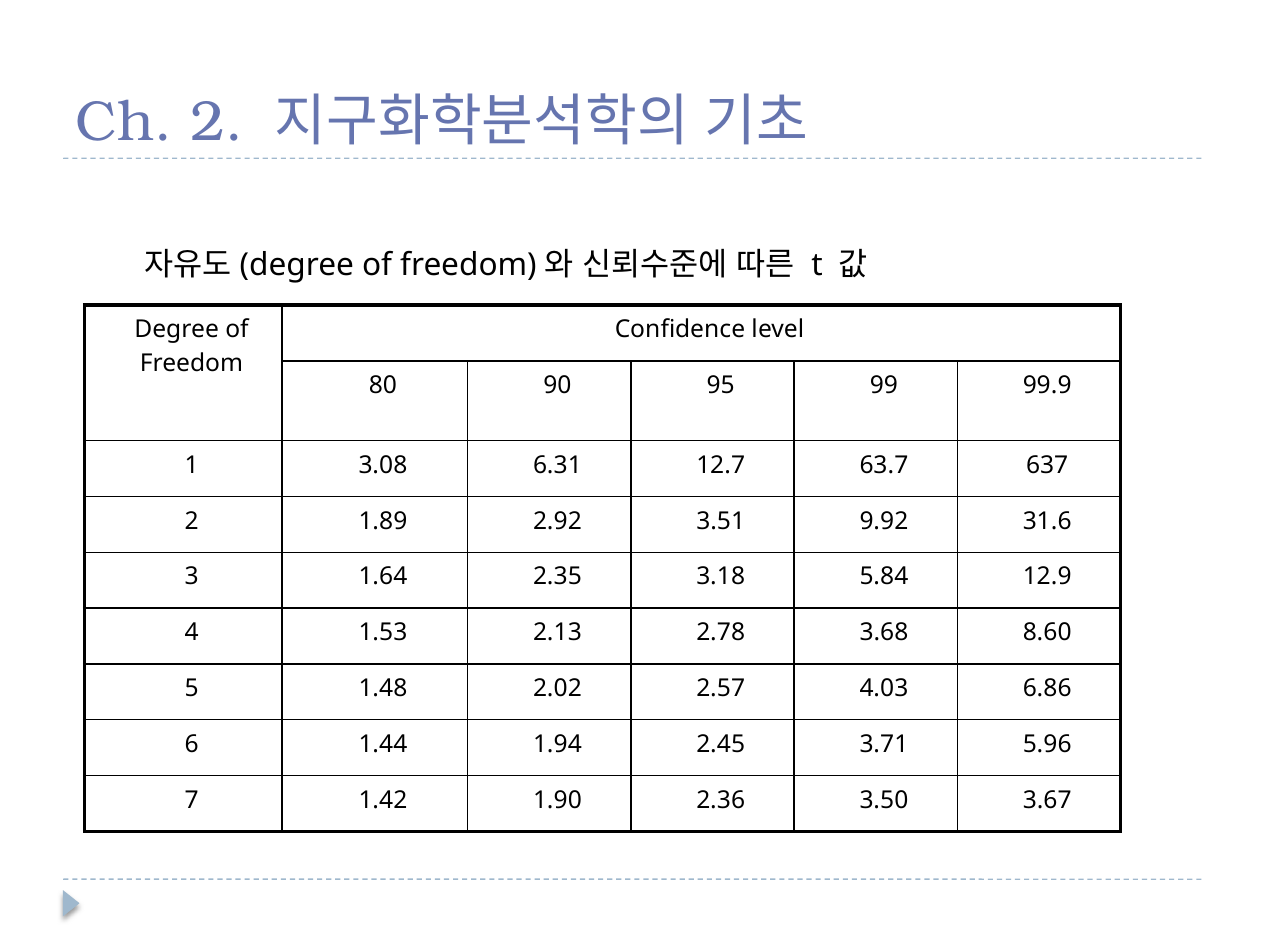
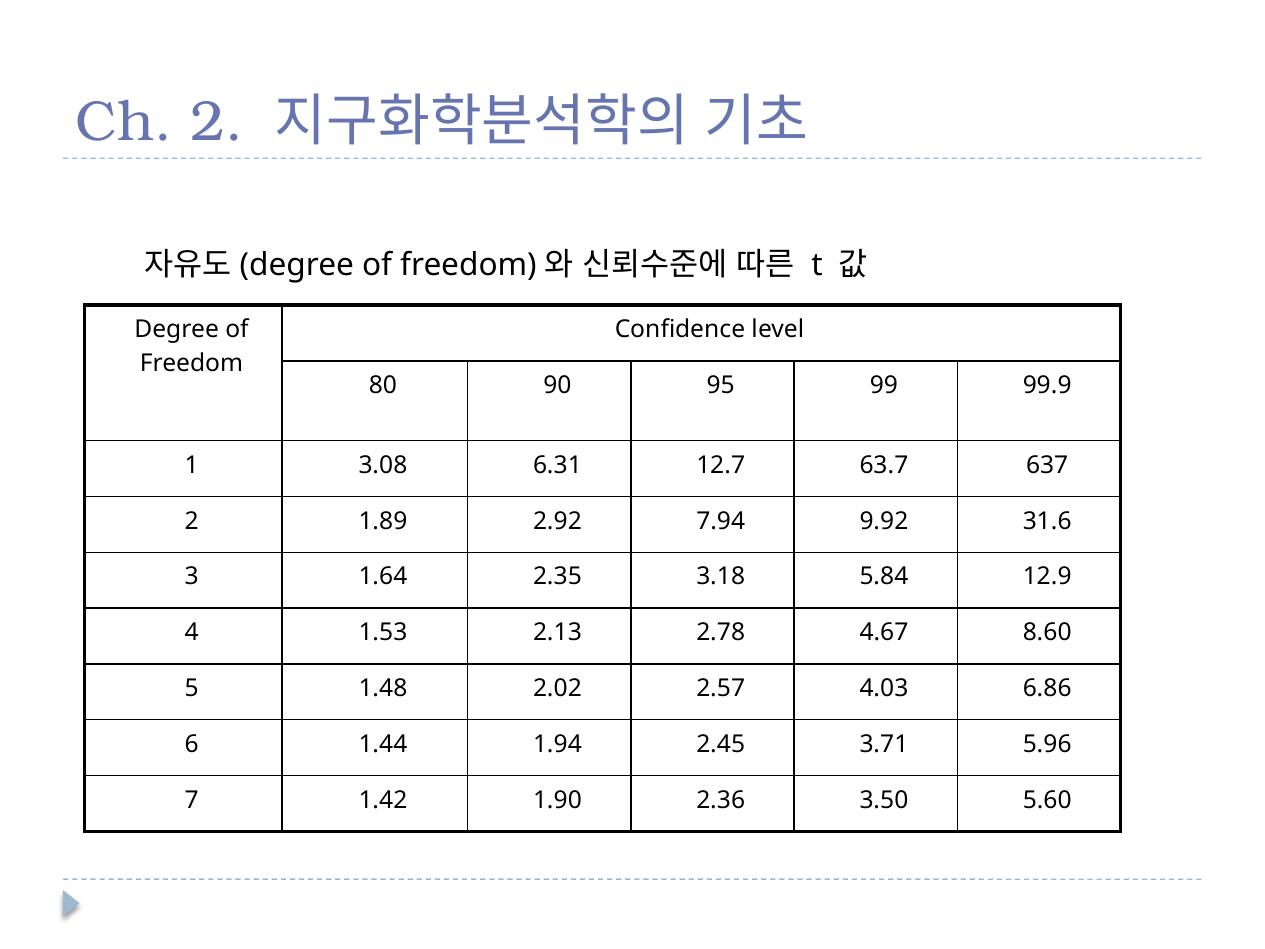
3.51: 3.51 -> 7.94
3.68: 3.68 -> 4.67
3.67: 3.67 -> 5.60
